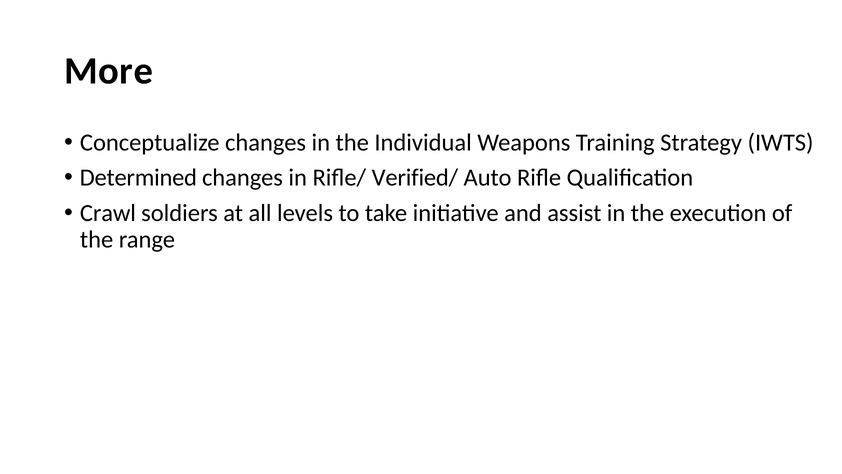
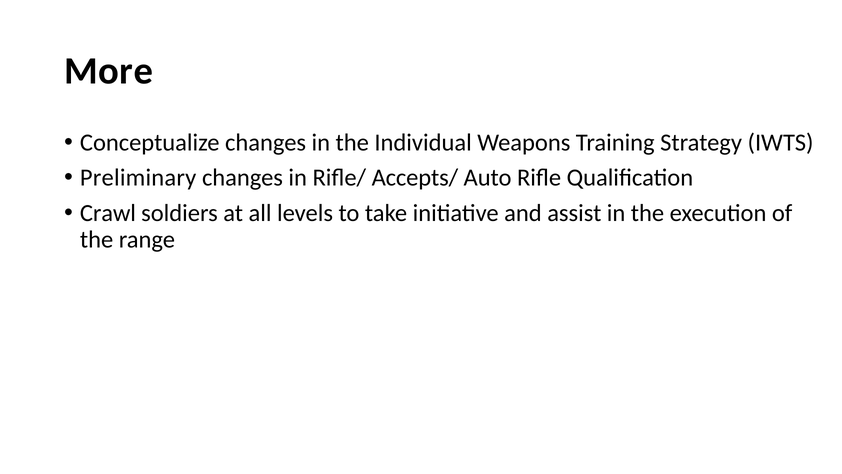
Determined: Determined -> Preliminary
Verified/: Verified/ -> Accepts/
